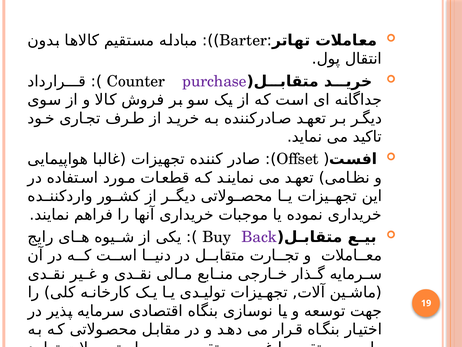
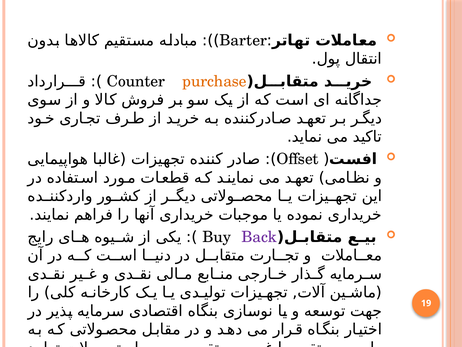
purchase colour: purple -> orange
